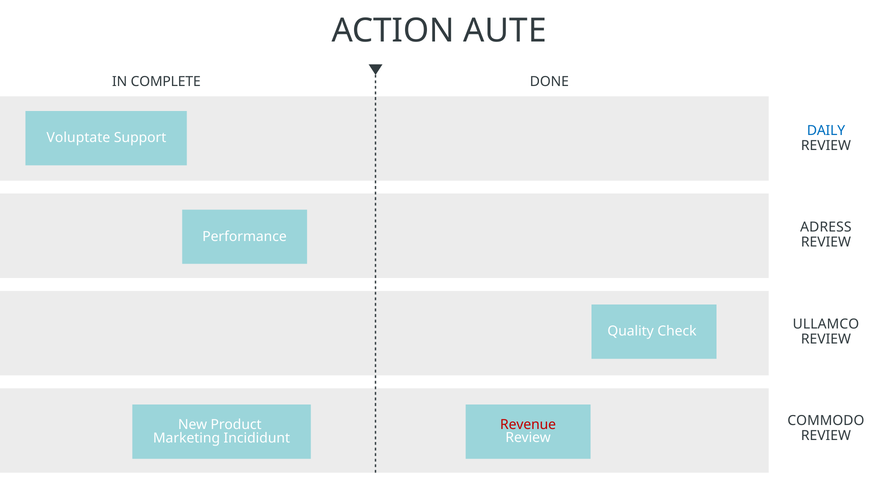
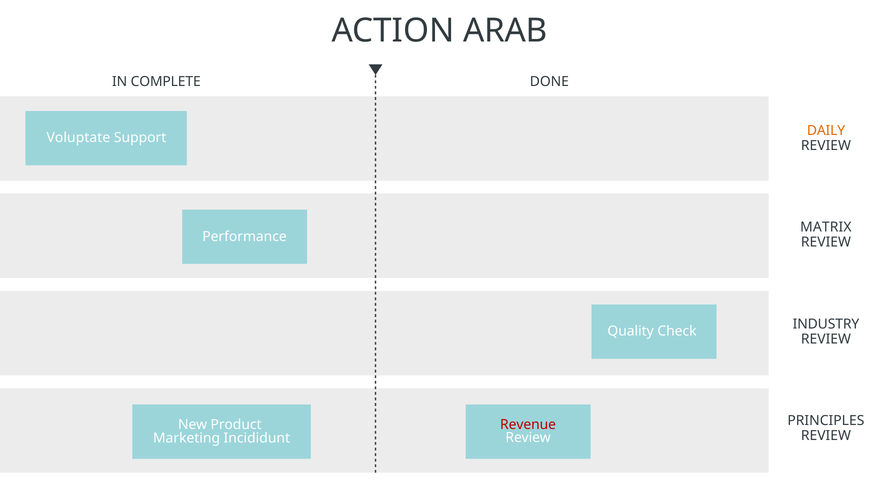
AUTE: AUTE -> ARAB
DAILY colour: blue -> orange
ADRESS: ADRESS -> MATRIX
ULLAMCO: ULLAMCO -> INDUSTRY
COMMODO: COMMODO -> PRINCIPLES
